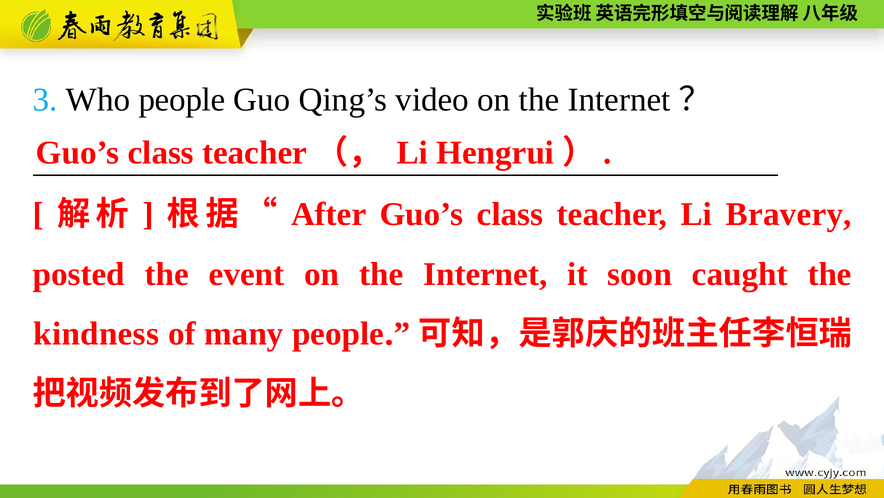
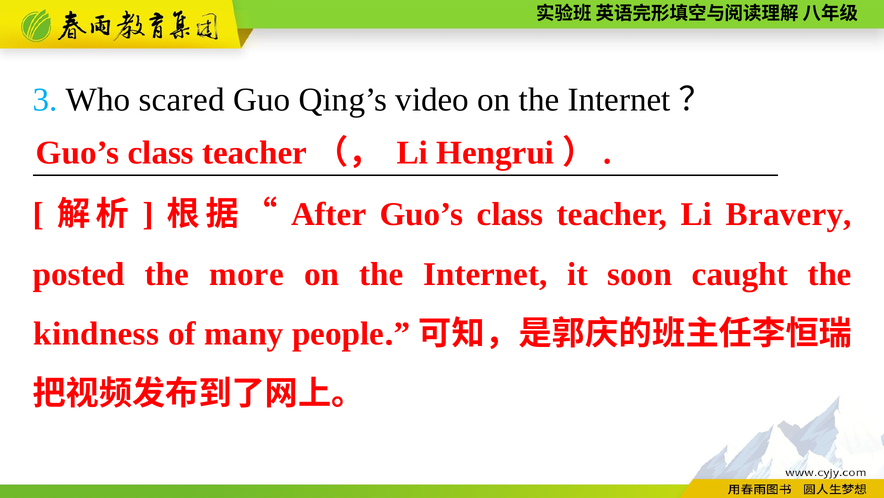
Who people: people -> scared
event: event -> more
